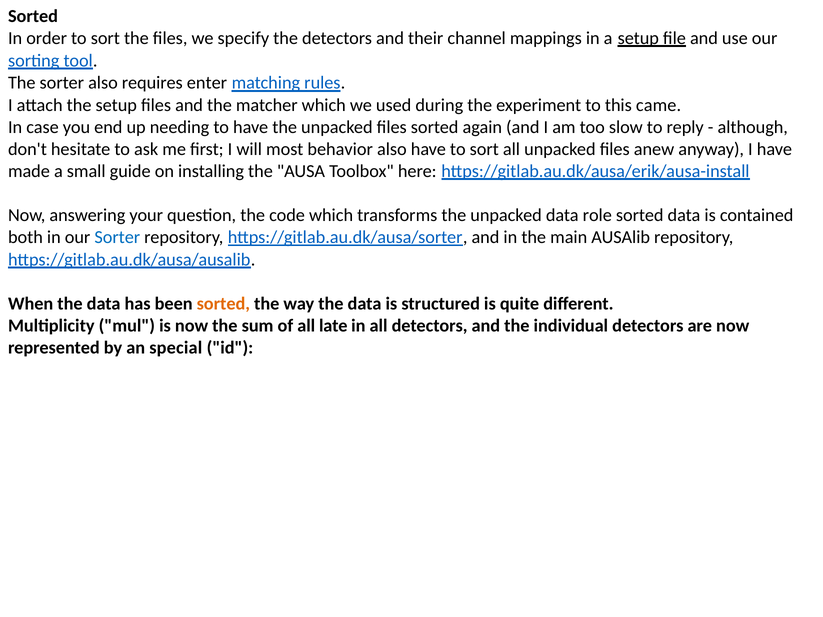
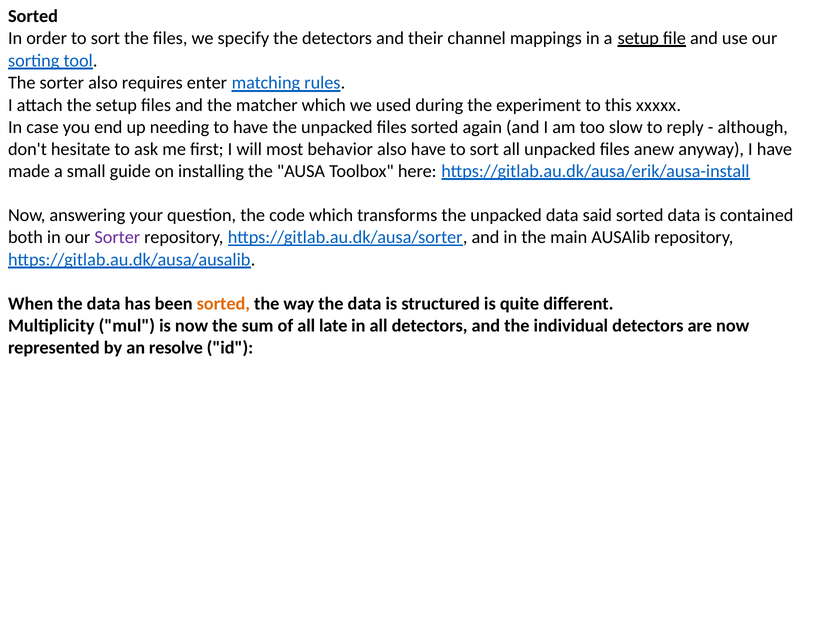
came: came -> xxxxx
role: role -> said
Sorter at (117, 237) colour: blue -> purple
special: special -> resolve
